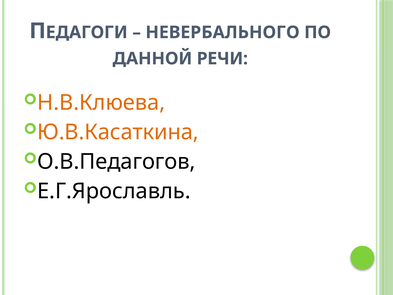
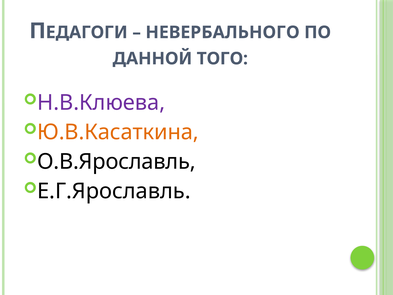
РЕЧИ: РЕЧИ -> ТОГО
Н.В.Клюева colour: orange -> purple
О.В.Педагогов: О.В.Педагогов -> О.В.Ярославль
